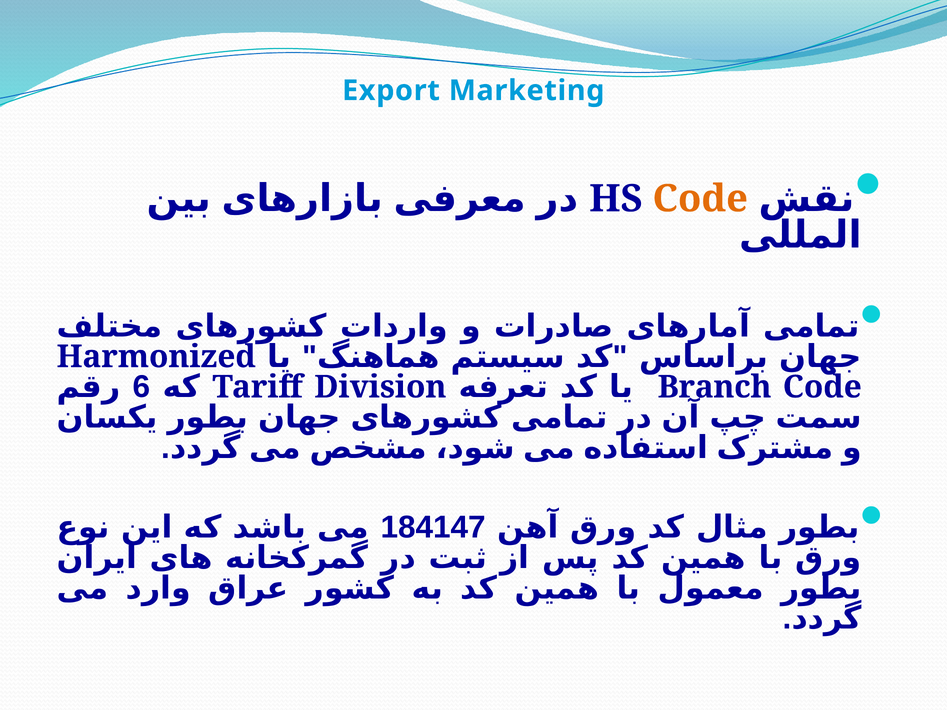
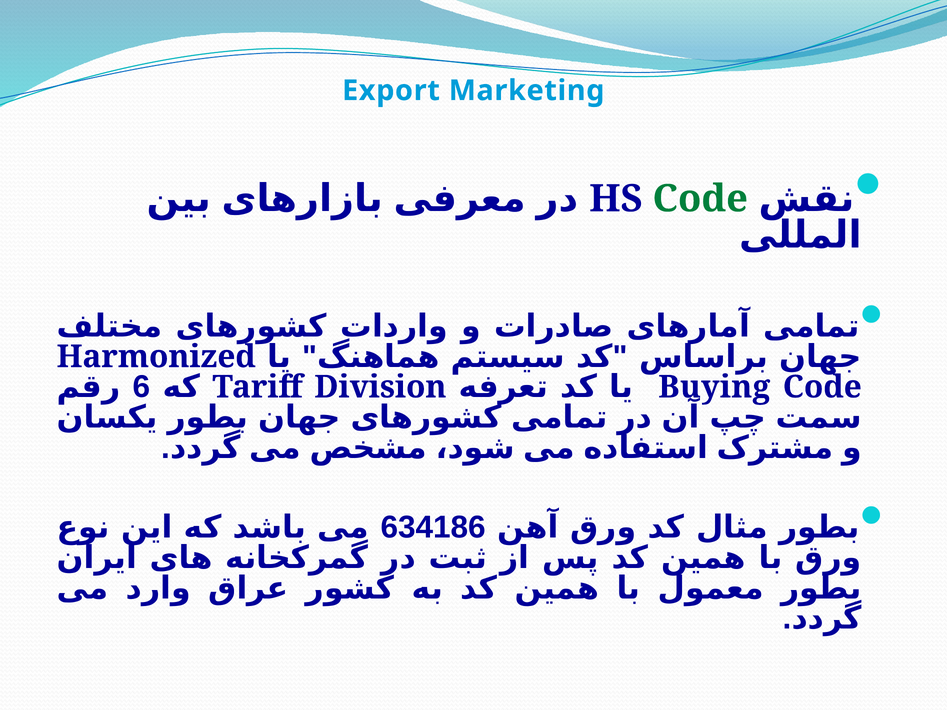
Code at (700, 199) colour: orange -> green
Branch: Branch -> Buying
184147: 184147 -> 634186
